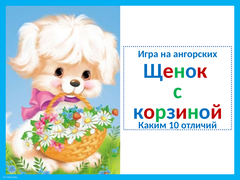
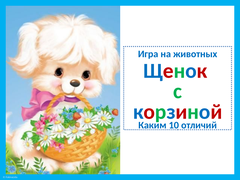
ангорских: ангорских -> животных
